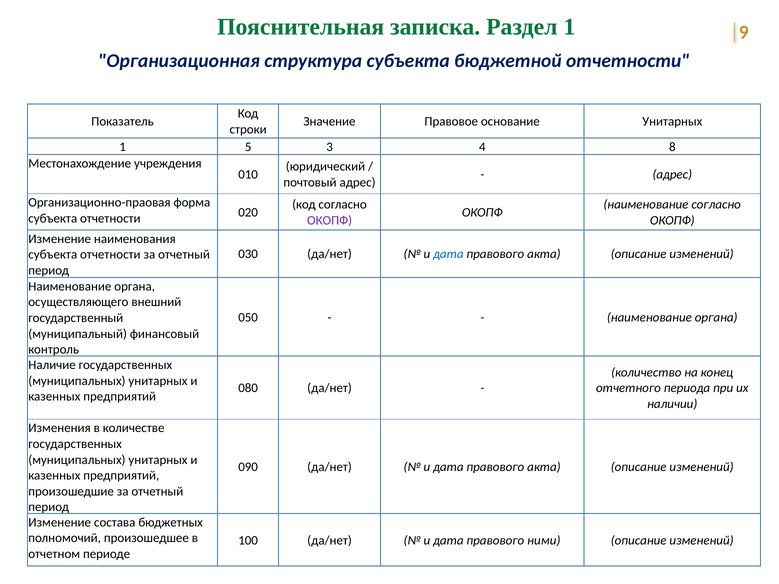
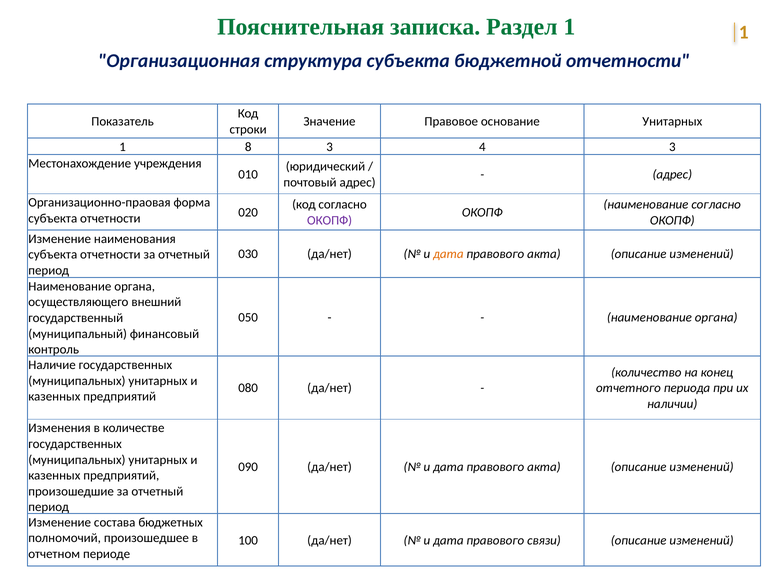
1 9: 9 -> 1
5: 5 -> 8
4 8: 8 -> 3
дата at (448, 254) colour: blue -> orange
ними: ними -> связи
